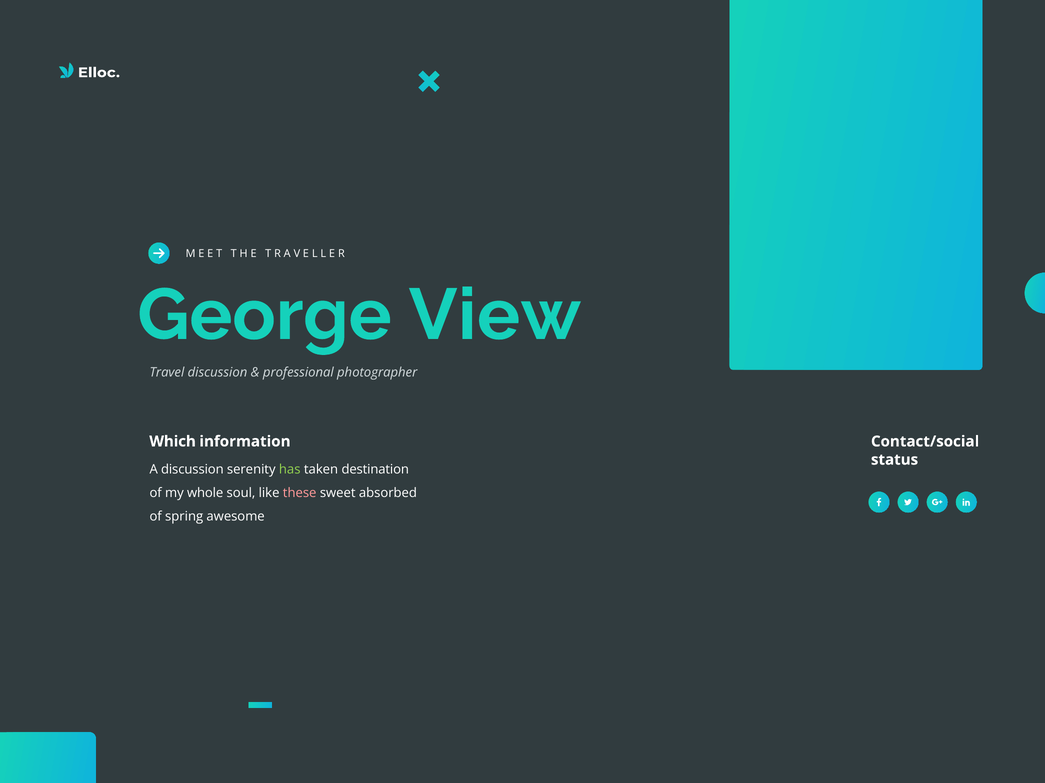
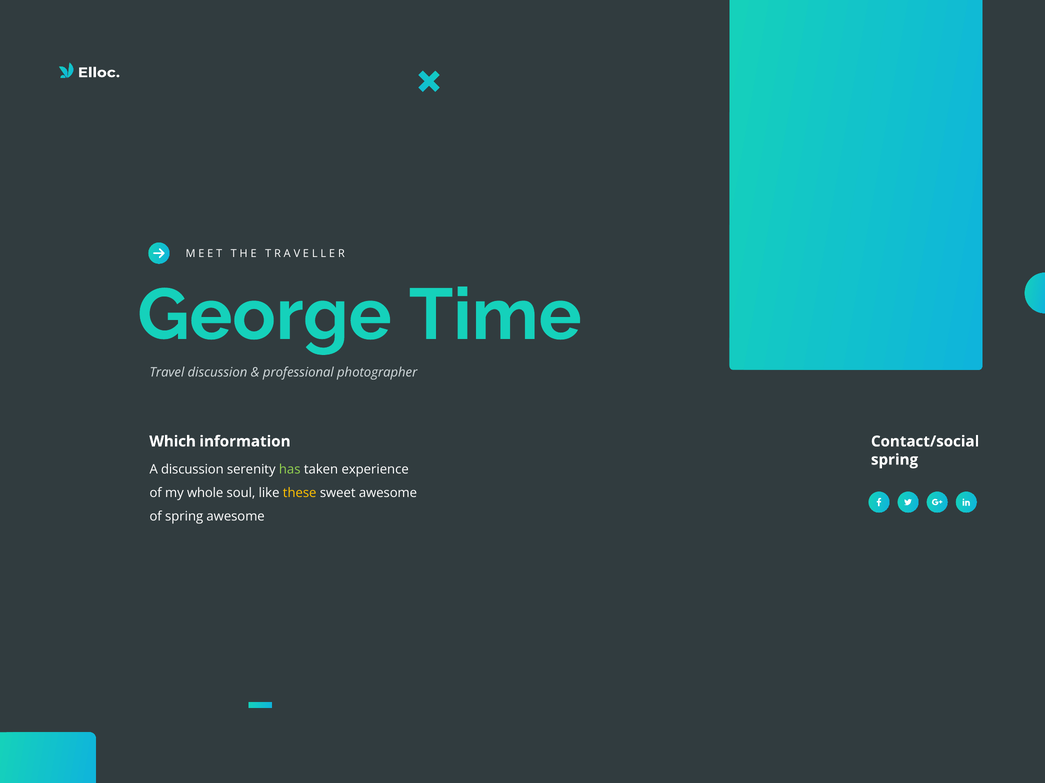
View: View -> Time
status at (895, 460): status -> spring
destination: destination -> experience
these colour: pink -> yellow
sweet absorbed: absorbed -> awesome
